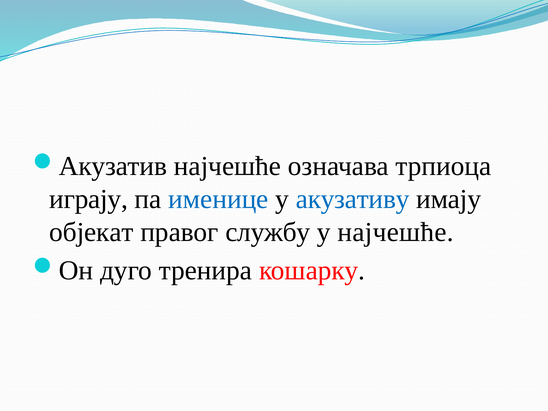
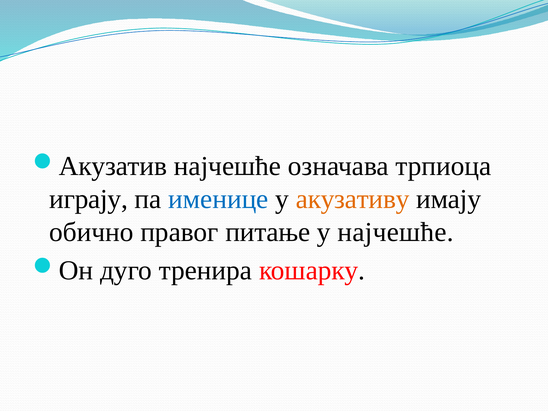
акузативу colour: blue -> orange
објекат: објекат -> обично
службу: службу -> питање
